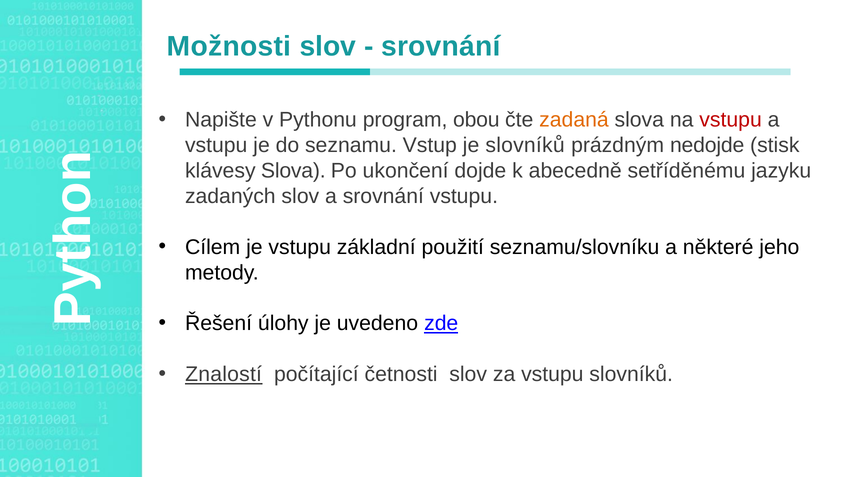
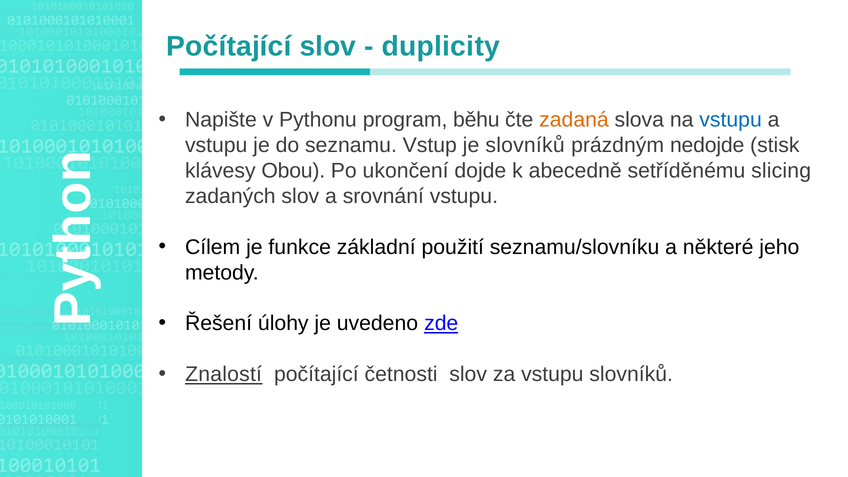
Možnosti at (229, 47): Možnosti -> Počítající
srovnání at (441, 47): srovnání -> duplicity
obou: obou -> běhu
vstupu at (731, 120) colour: red -> blue
klávesy Slova: Slova -> Obou
jazyku: jazyku -> slicing
je vstupu: vstupu -> funkce
